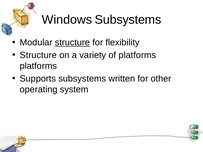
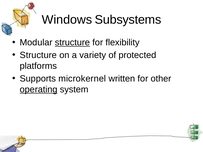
of platforms: platforms -> protected
Supports subsystems: subsystems -> microkernel
operating underline: none -> present
